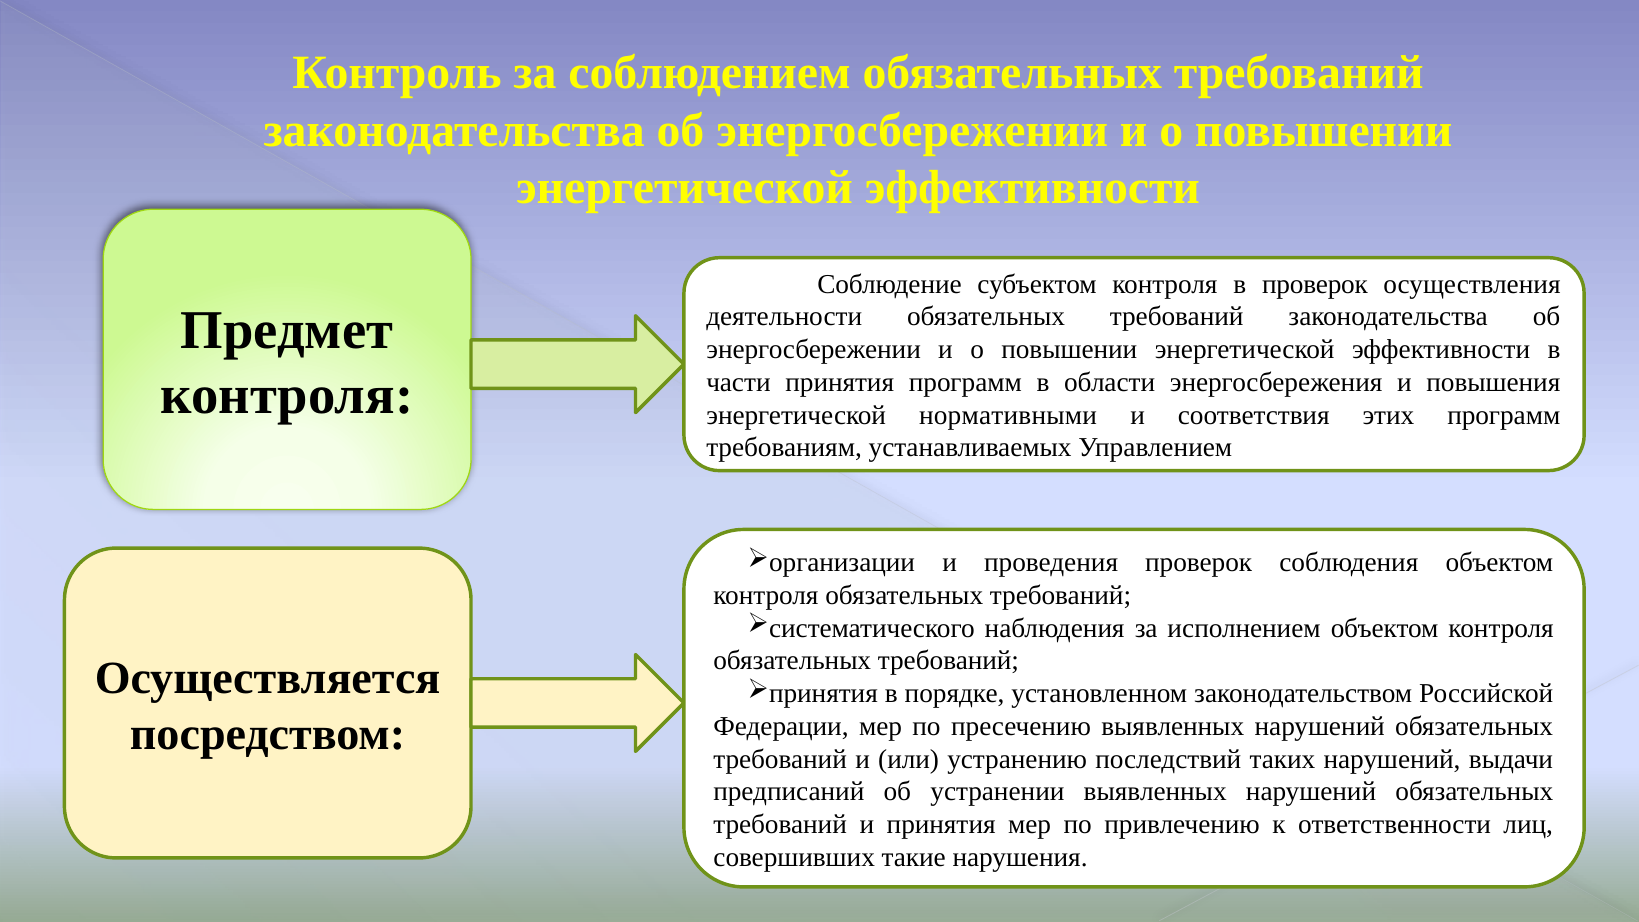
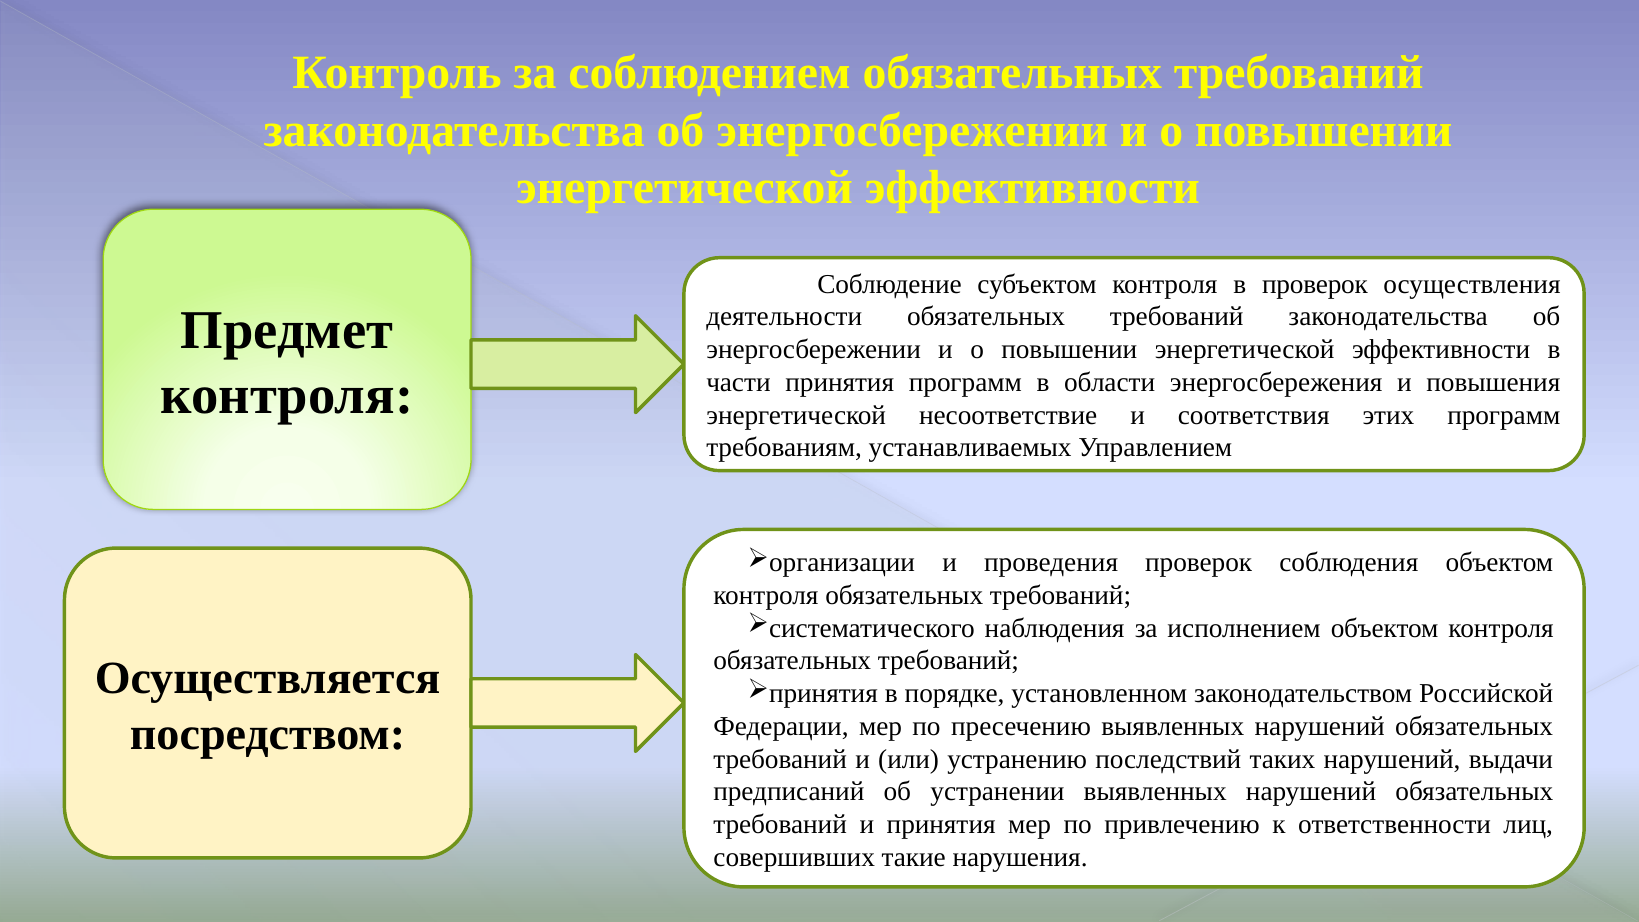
нормативными: нормативными -> несоответствие
